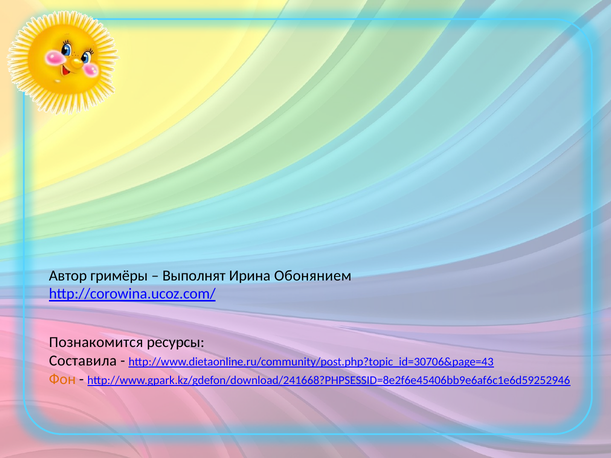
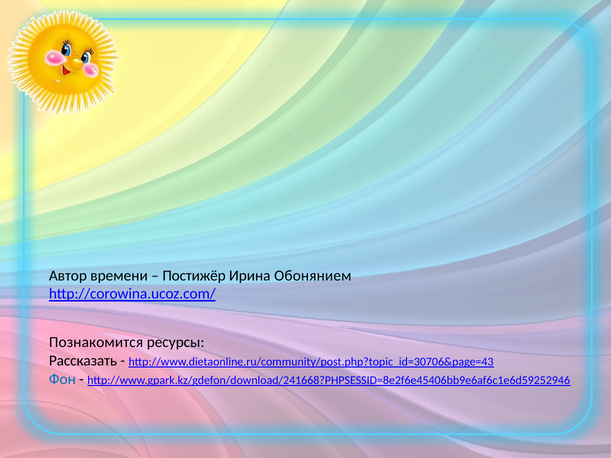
гримёры: гримёры -> времени
Выполнят: Выполнят -> Постижёр
Составила: Составила -> Рассказать
Фон colour: orange -> blue
